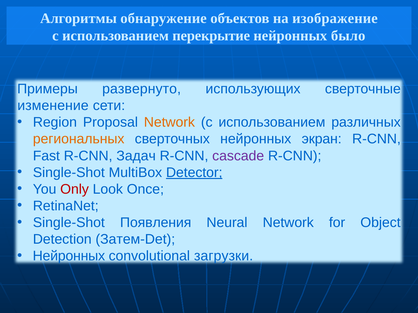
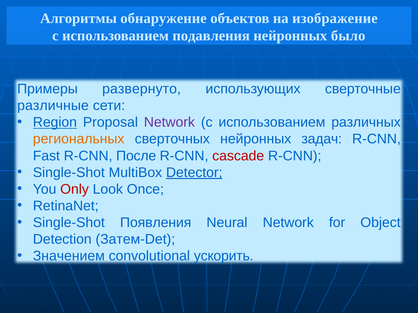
перекрытие: перекрытие -> подавления
изменение: изменение -> различные
Region underline: none -> present
Network at (169, 123) colour: orange -> purple
экран: экран -> задач
Задач: Задач -> После
cascade colour: purple -> red
Нейронных at (69, 256): Нейронных -> Значением
загрузки: загрузки -> ускорить
